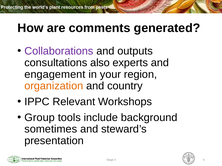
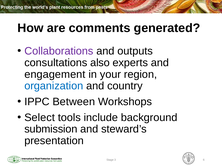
organization colour: orange -> blue
Relevant: Relevant -> Between
Group: Group -> Select
sometimes: sometimes -> submission
